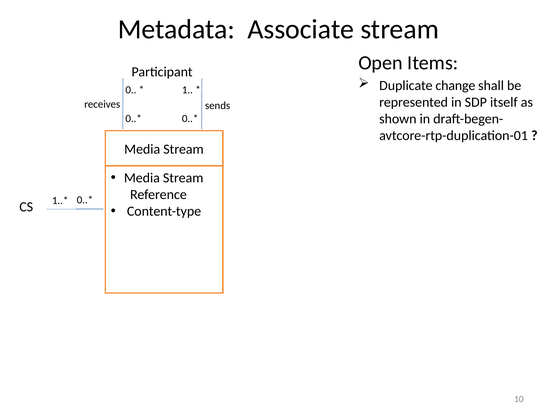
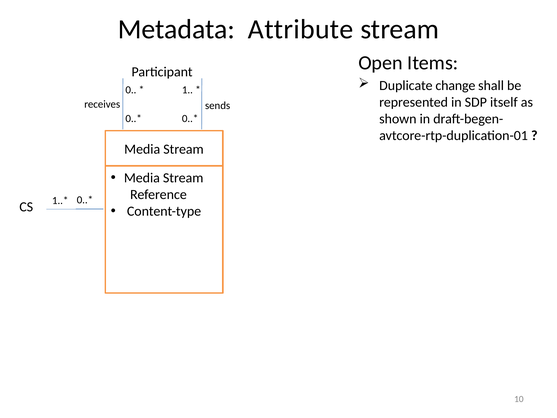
Associate: Associate -> Attribute
